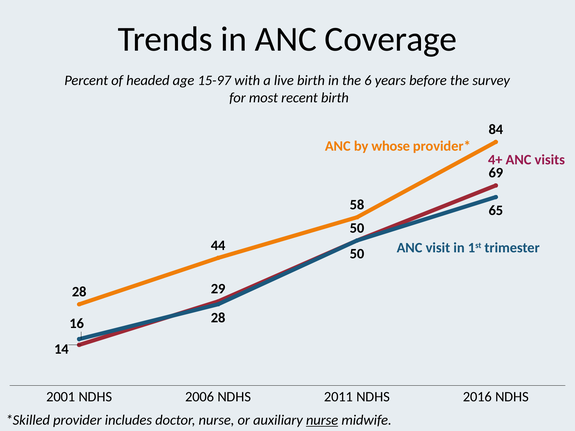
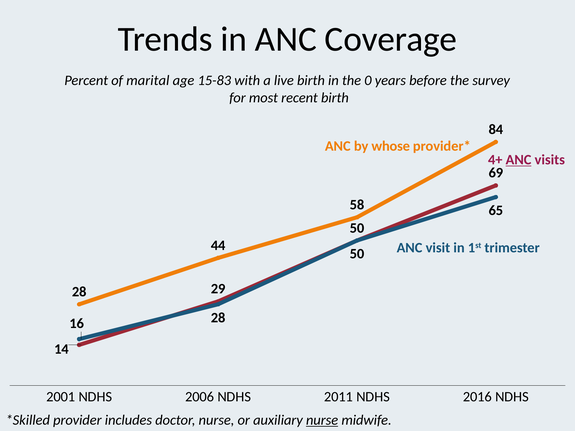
headed: headed -> marital
15-97: 15-97 -> 15-83
6: 6 -> 0
ANC at (519, 160) underline: none -> present
